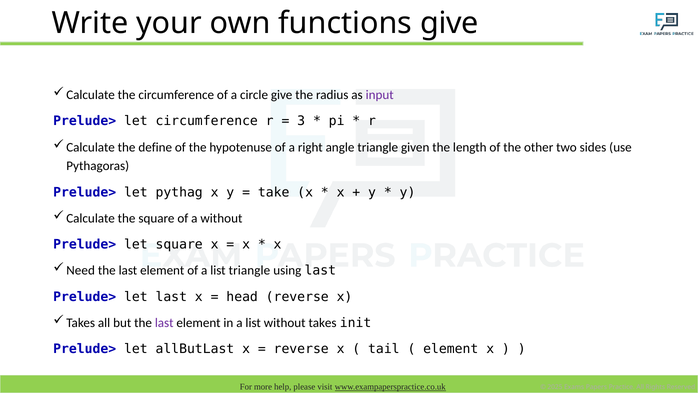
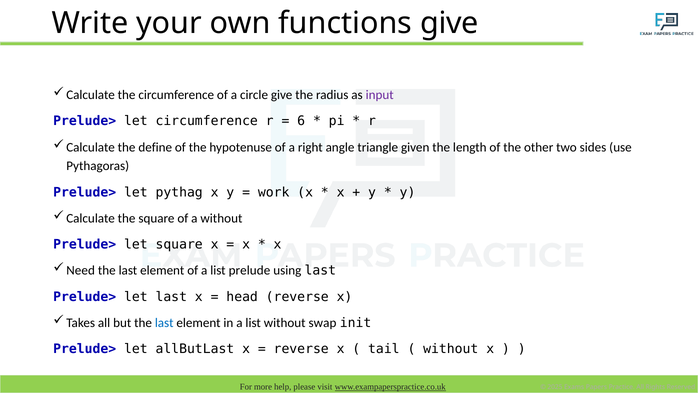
3: 3 -> 6
take: take -> work
list triangle: triangle -> prelude
last at (164, 323) colour: purple -> blue
without takes: takes -> swap
element at (451, 349): element -> without
